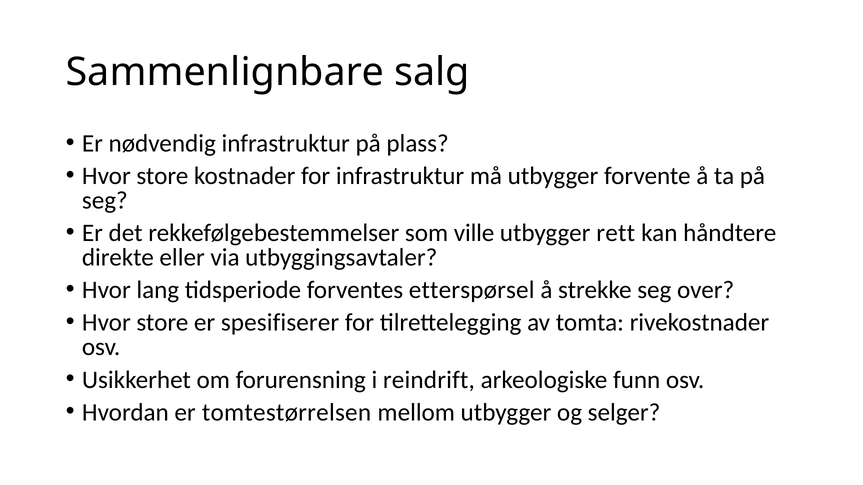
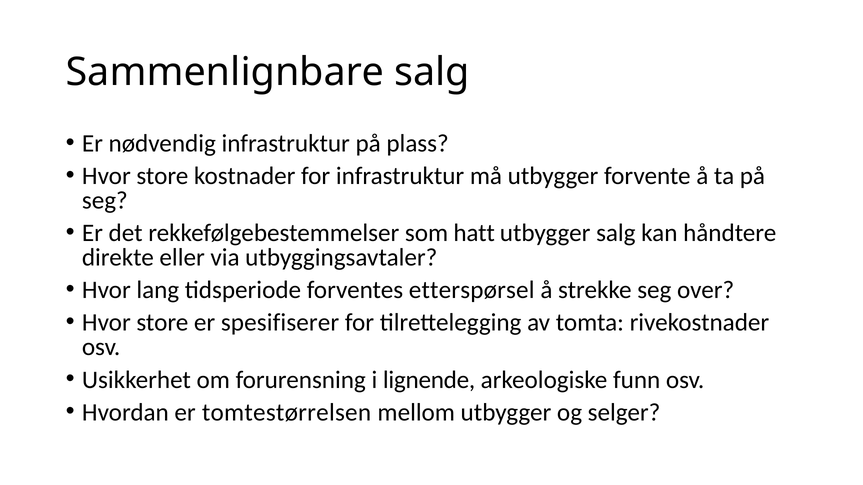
ville: ville -> hatt
utbygger rett: rett -> salg
reindrift: reindrift -> lignende
